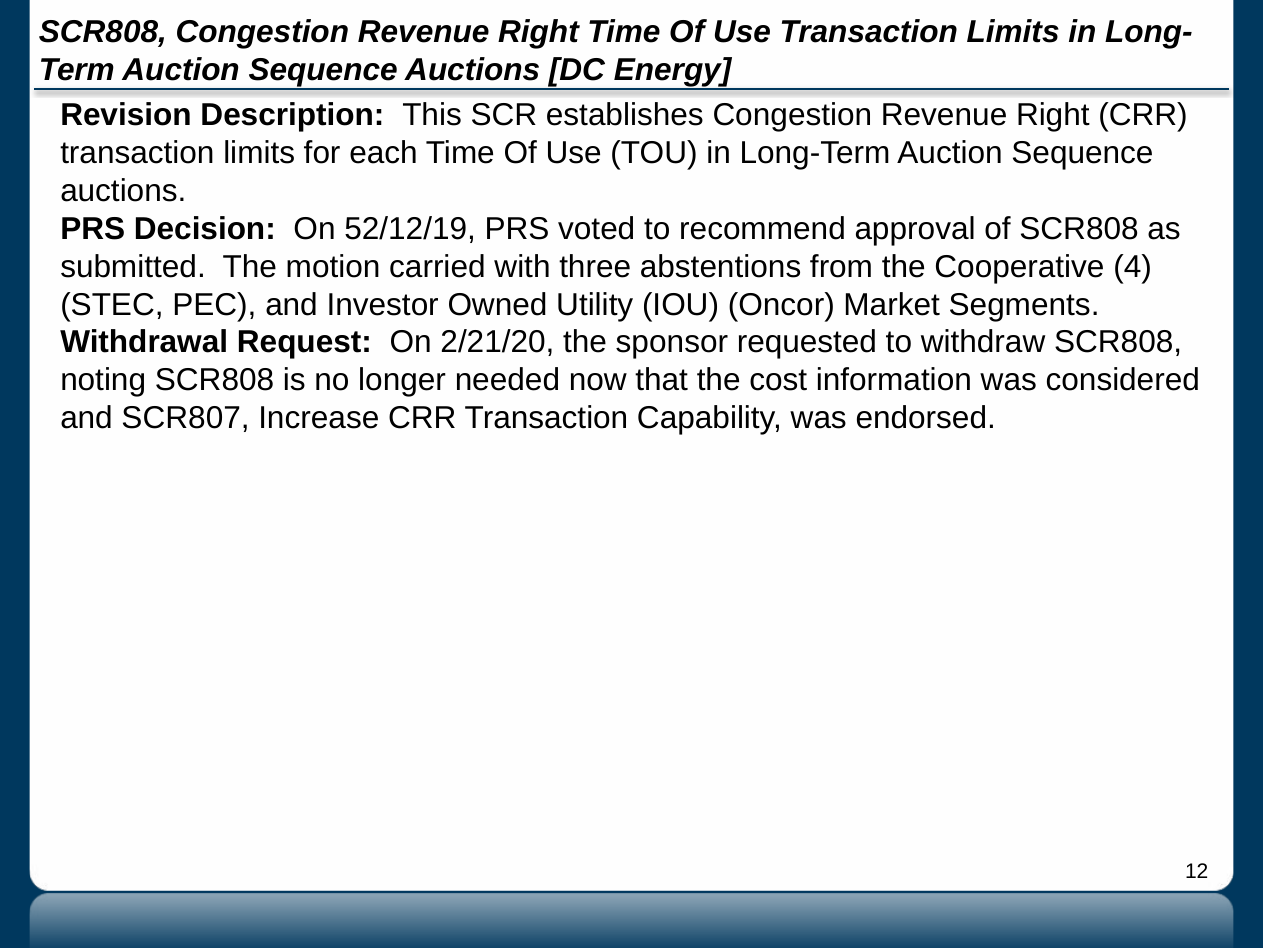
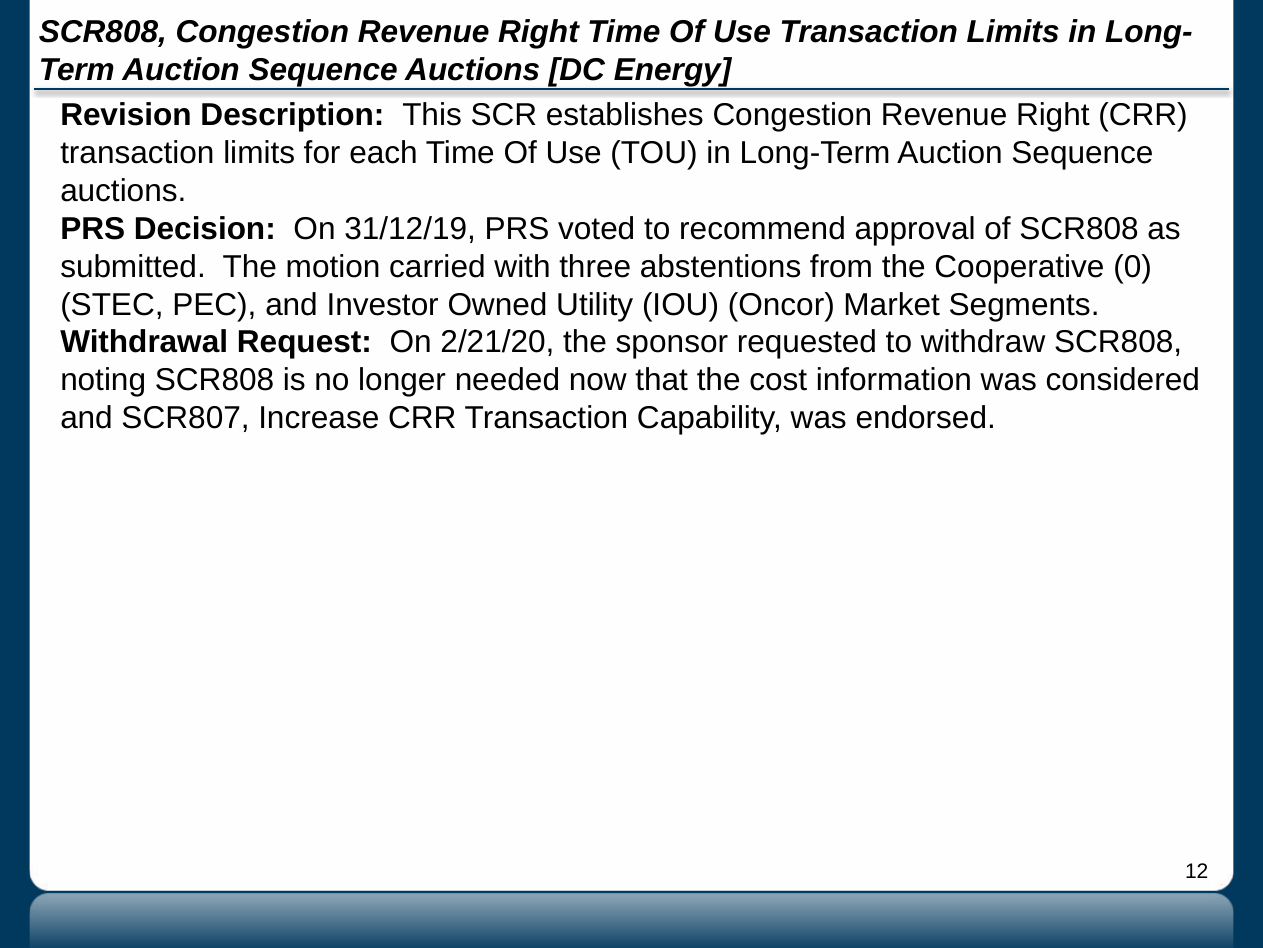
52/12/19: 52/12/19 -> 31/12/19
4: 4 -> 0
